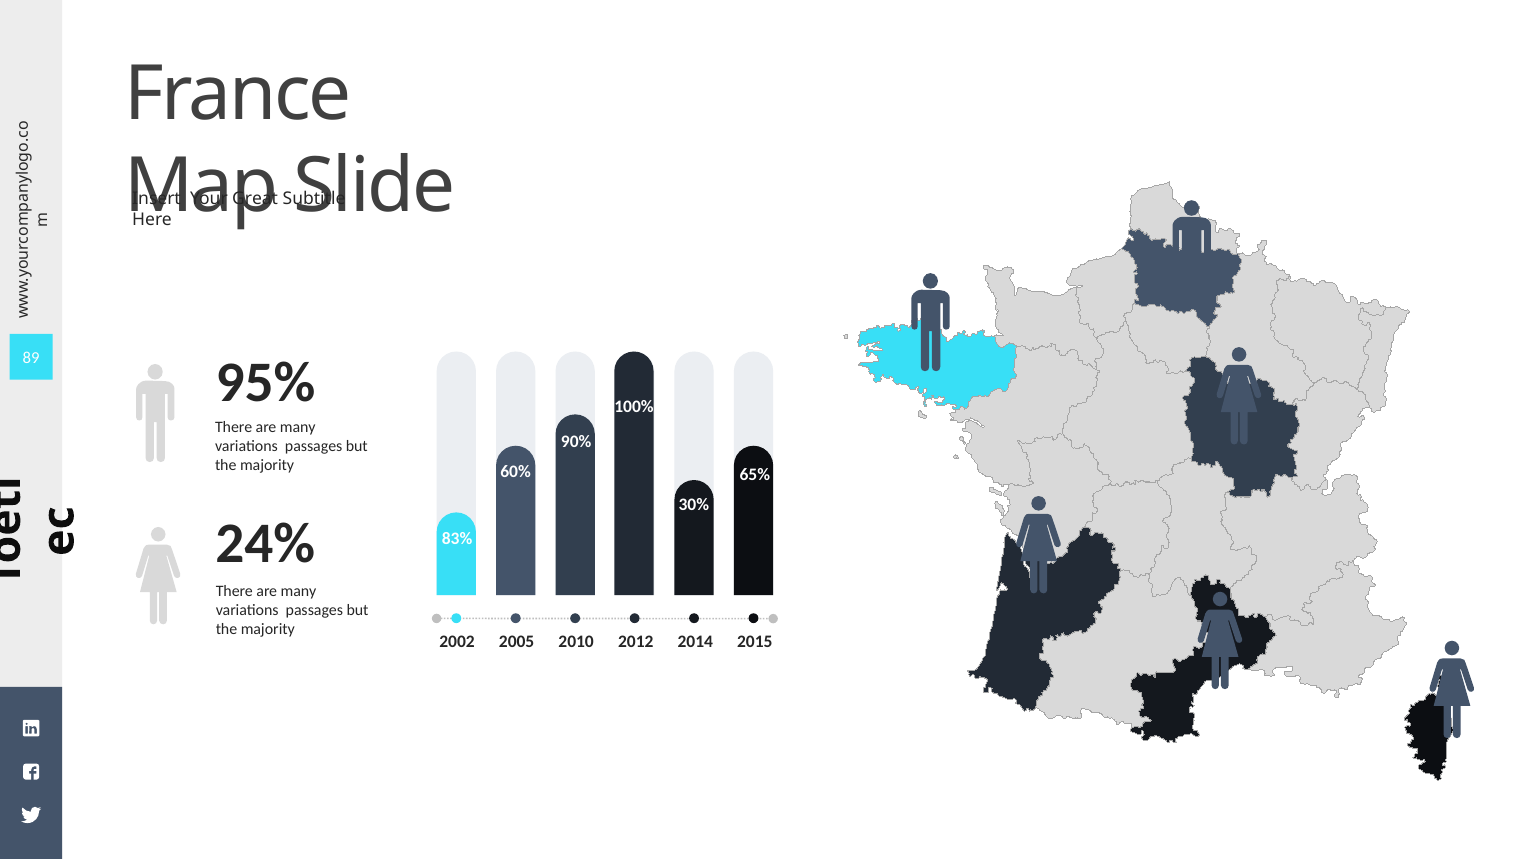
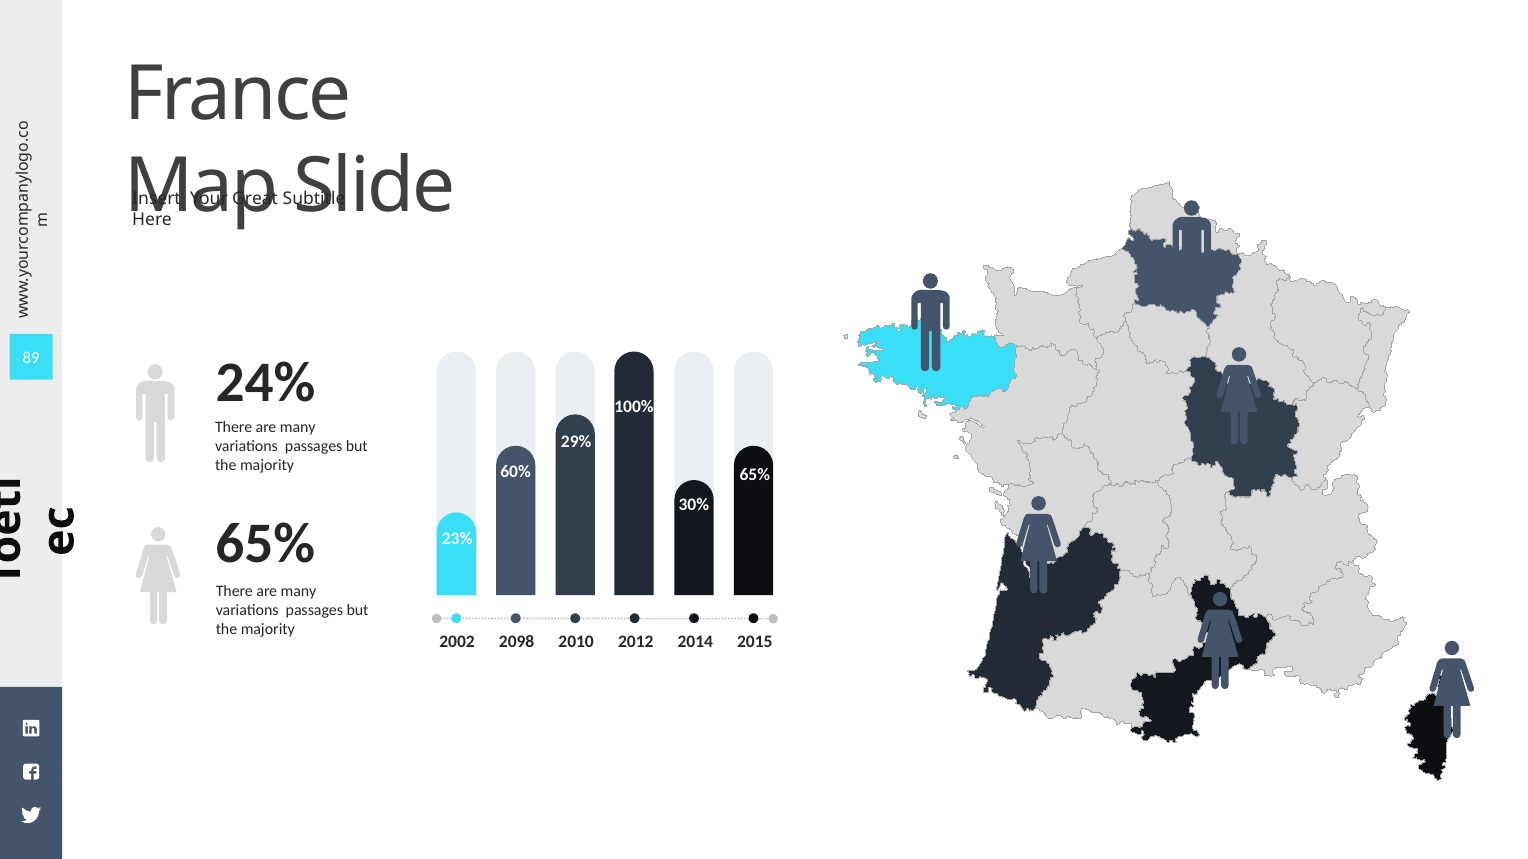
95%: 95% -> 24%
90%: 90% -> 29%
24% at (265, 544): 24% -> 65%
83%: 83% -> 23%
2005: 2005 -> 2098
